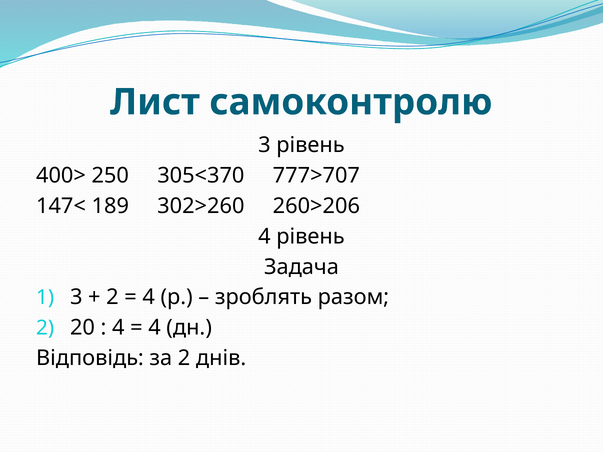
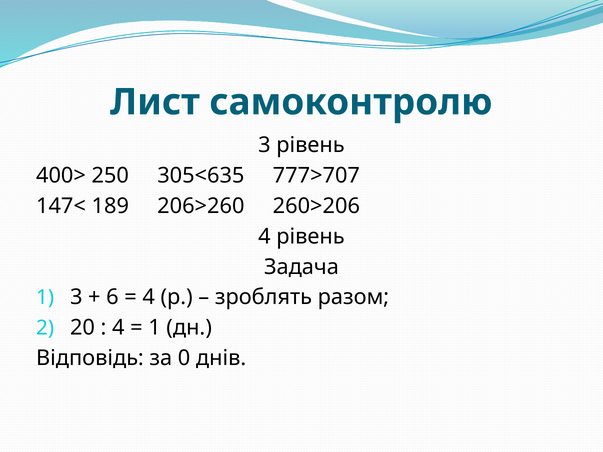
305<370: 305<370 -> 305<635
302>260: 302>260 -> 206>260
2 at (112, 297): 2 -> 6
4 at (155, 328): 4 -> 1
за 2: 2 -> 0
